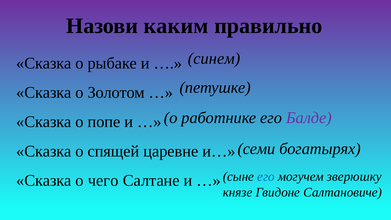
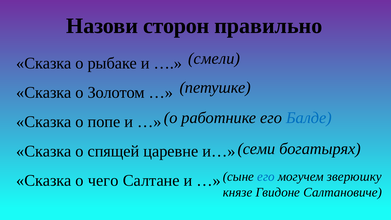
каким: каким -> сторон
синем: синем -> смели
Балде colour: purple -> blue
